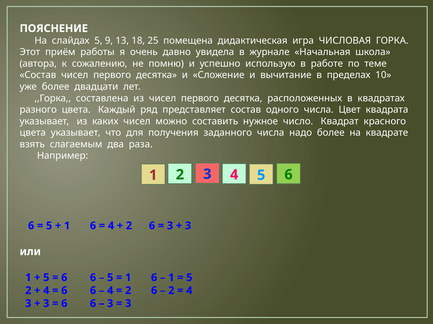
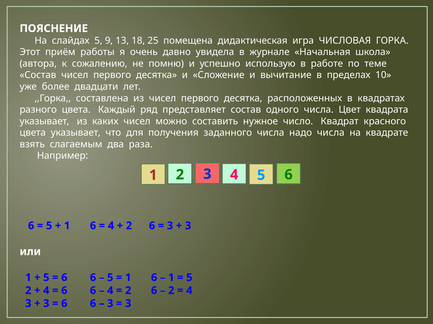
надо более: более -> числа
